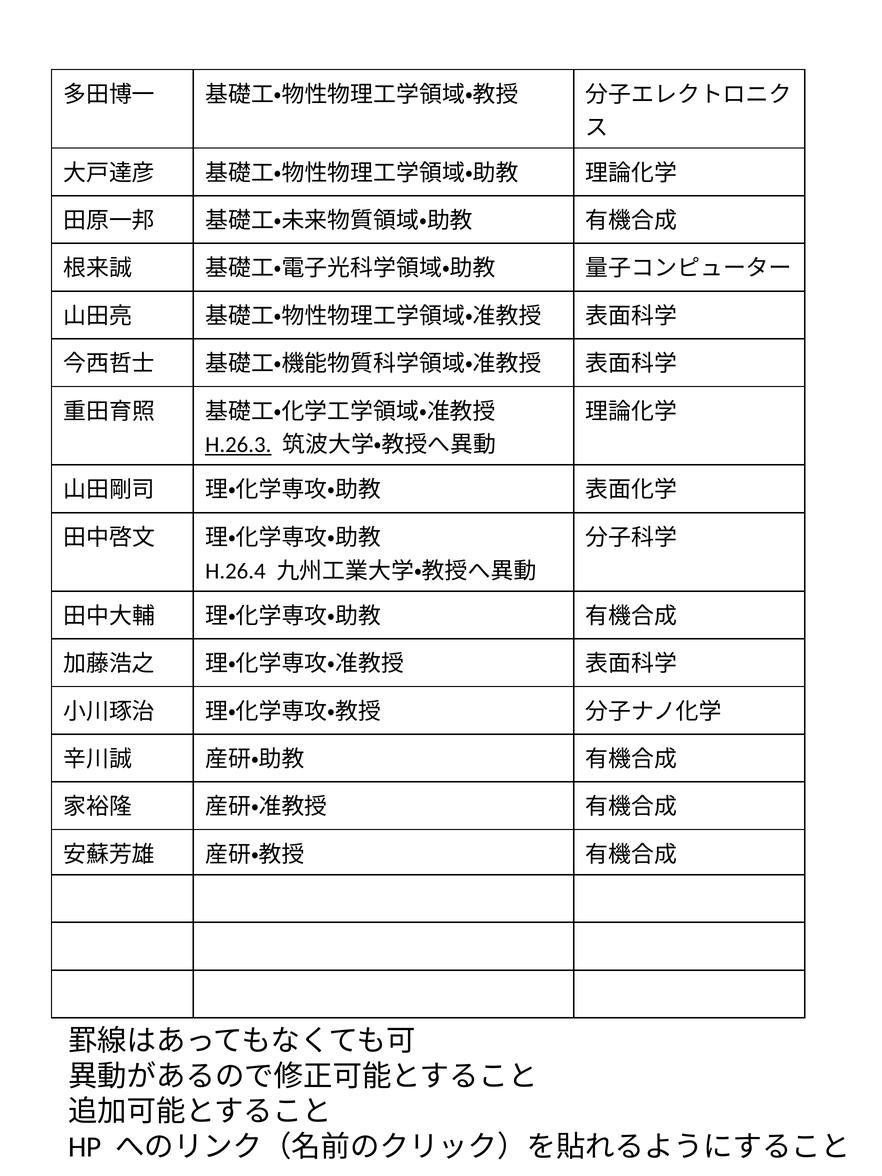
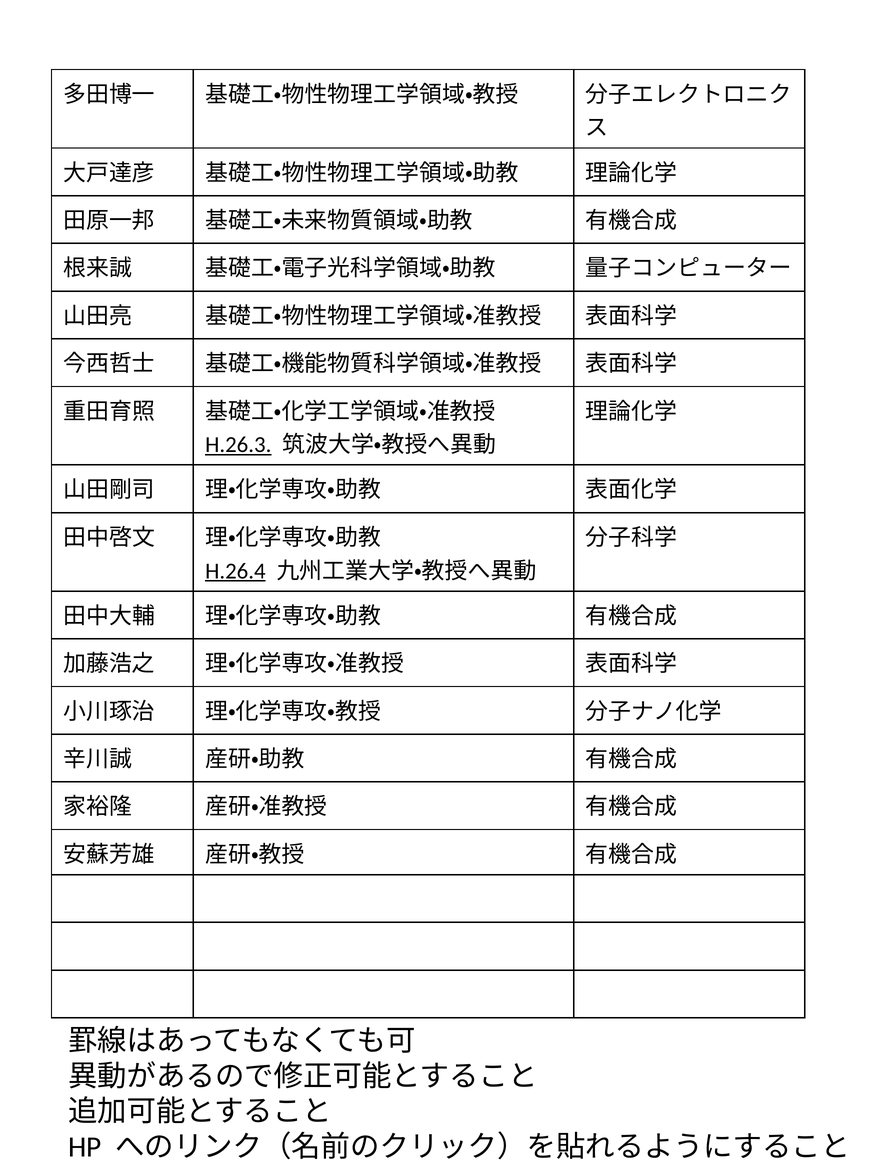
H.26.4 underline: none -> present
